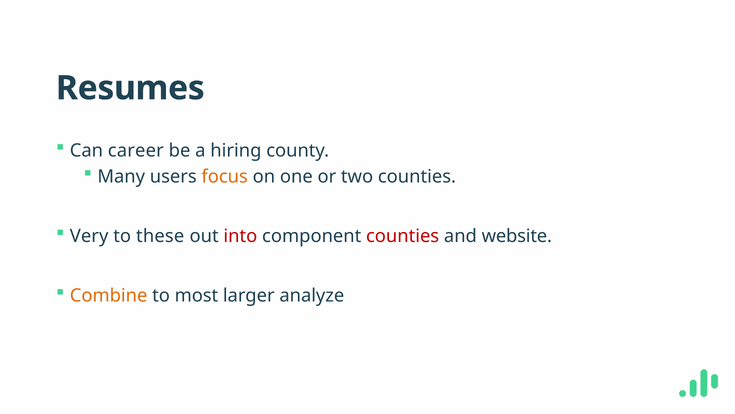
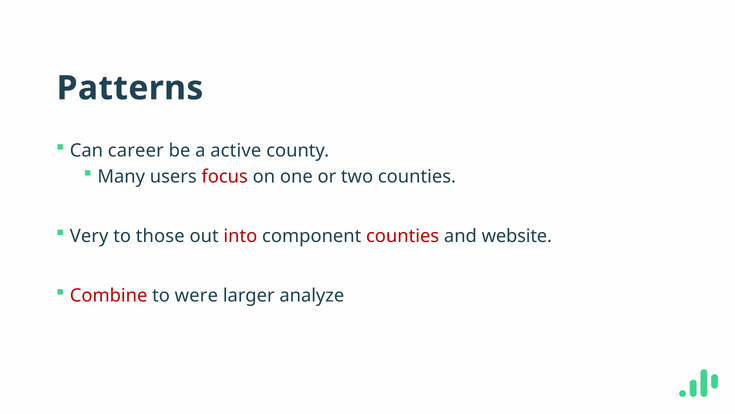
Resumes: Resumes -> Patterns
hiring: hiring -> active
focus colour: orange -> red
these: these -> those
Combine colour: orange -> red
most: most -> were
